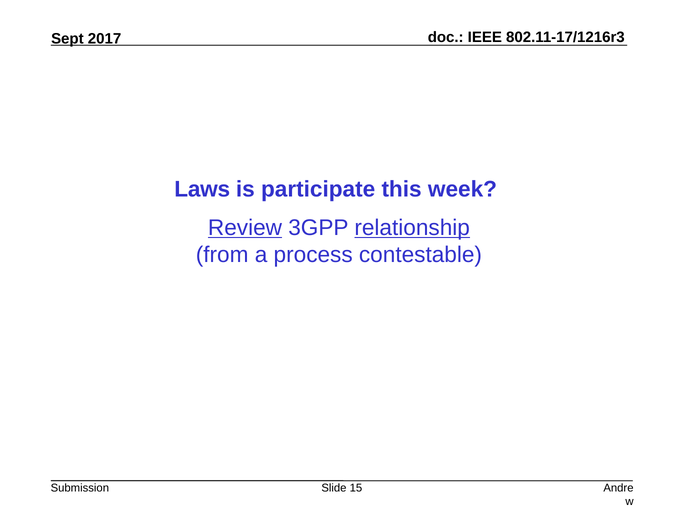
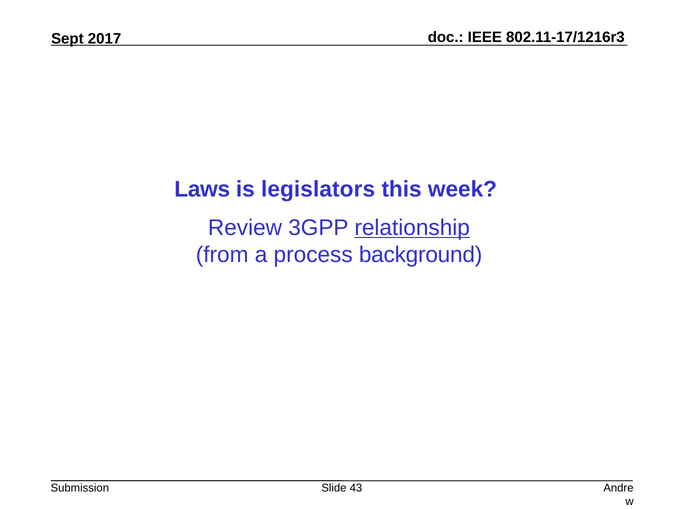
participate: participate -> legislators
Review underline: present -> none
contestable: contestable -> background
15: 15 -> 43
